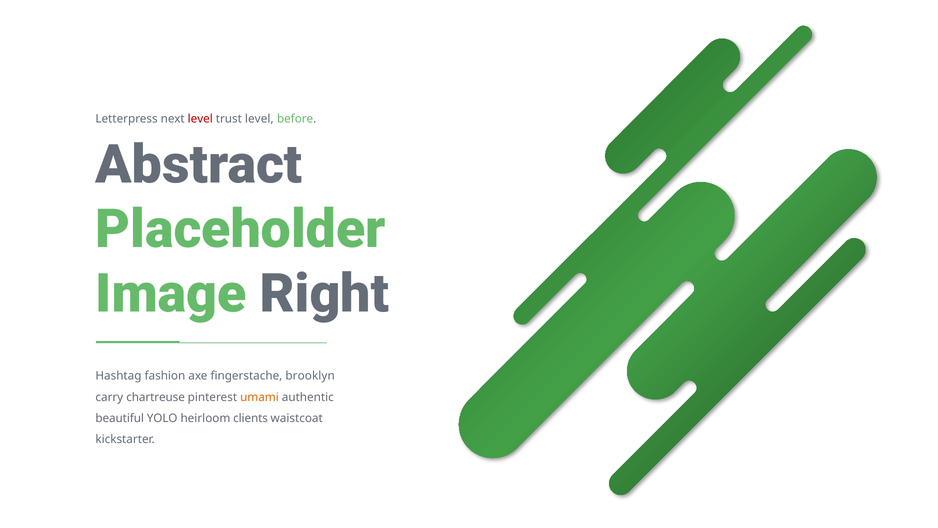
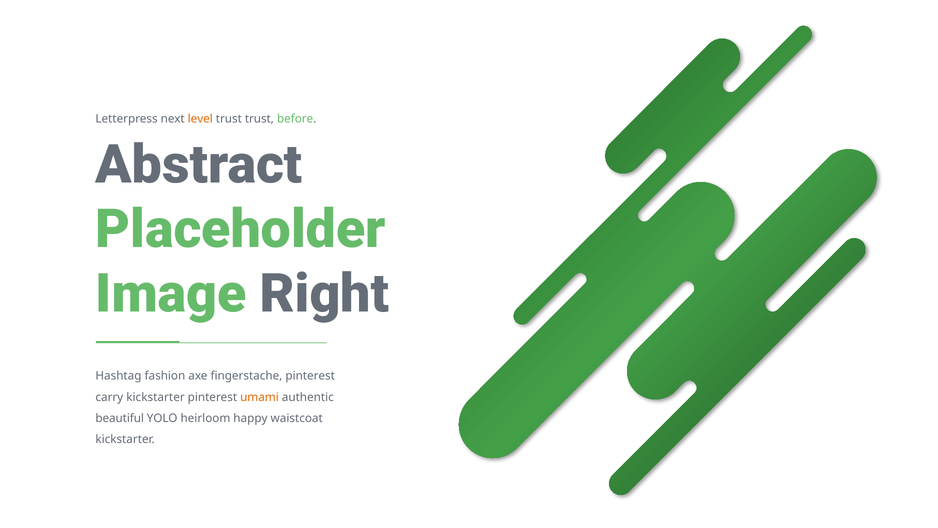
level at (200, 119) colour: red -> orange
trust level: level -> trust
fingerstache brooklyn: brooklyn -> pinterest
carry chartreuse: chartreuse -> kickstarter
clients: clients -> happy
